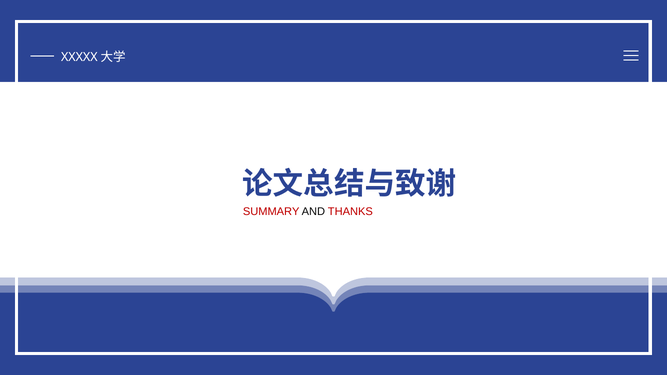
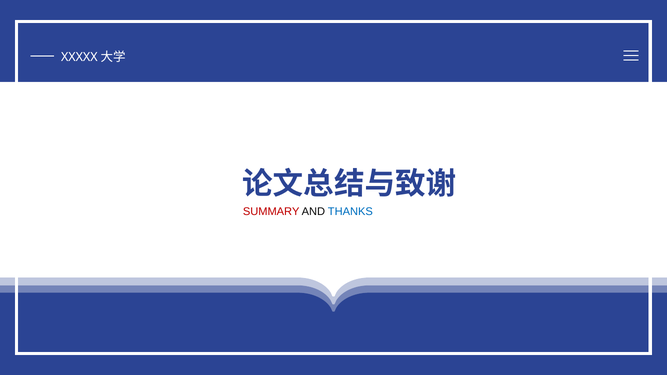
THANKS colour: red -> blue
